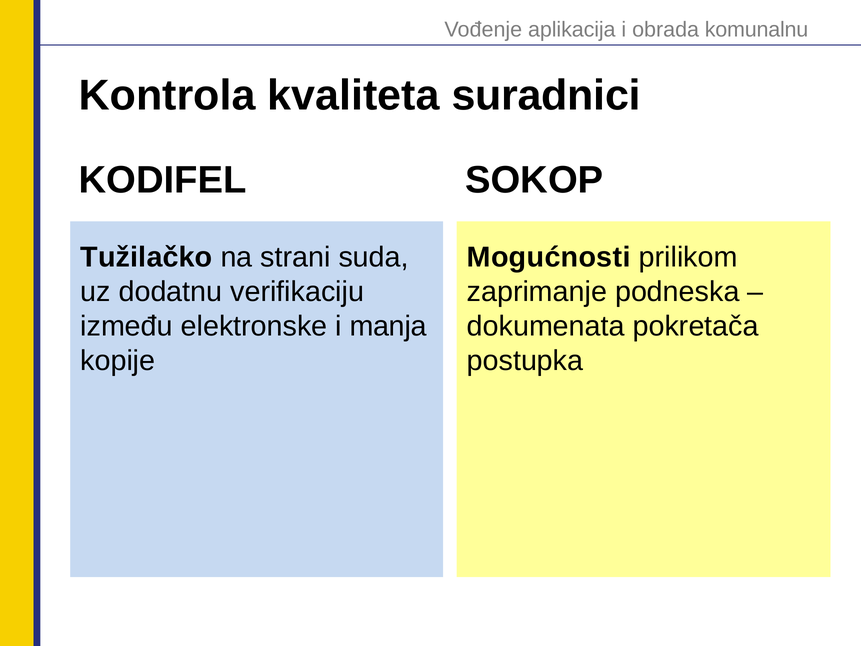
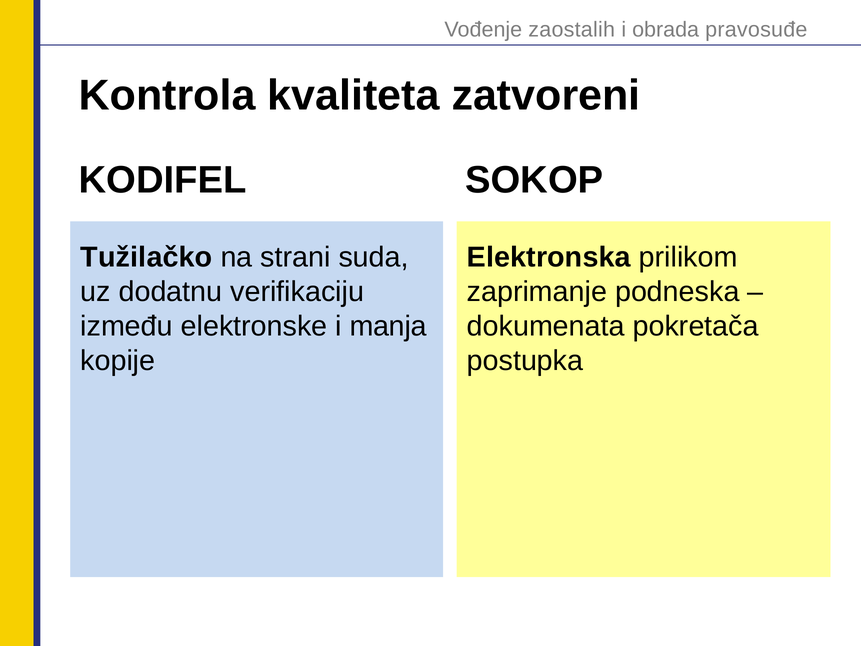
aplikacija: aplikacija -> zaostalih
komunalnu: komunalnu -> pravosuđe
suradnici: suradnici -> zatvoreni
Mogućnosti: Mogućnosti -> Elektronska
